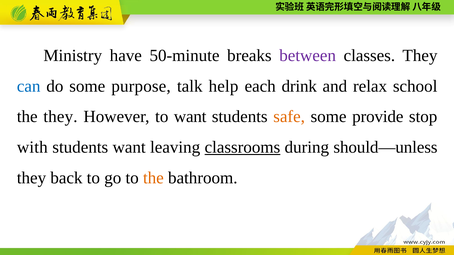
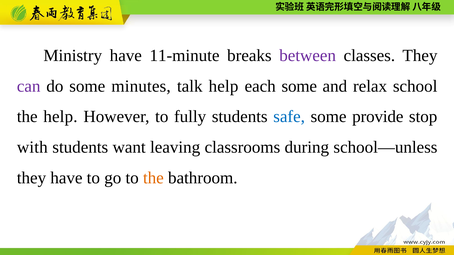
50-minute: 50-minute -> 11-minute
can colour: blue -> purple
purpose: purpose -> minutes
each drink: drink -> some
the they: they -> help
to want: want -> fully
safe colour: orange -> blue
classrooms underline: present -> none
should—unless: should—unless -> school—unless
they back: back -> have
